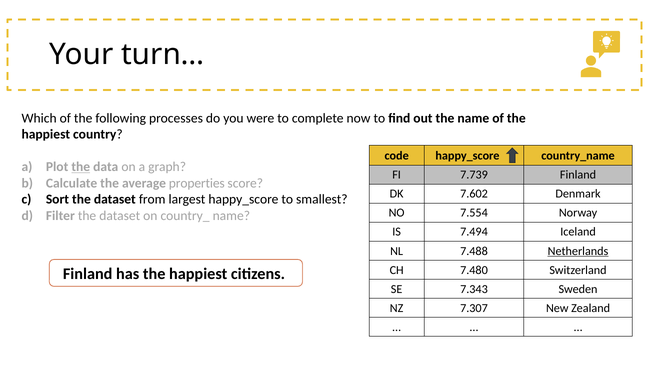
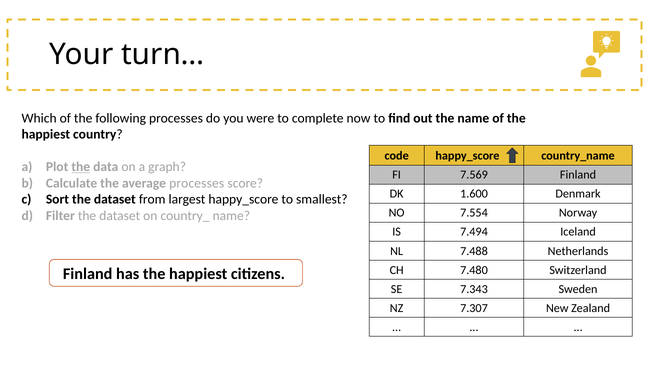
7.739: 7.739 -> 7.569
average properties: properties -> processes
7.602: 7.602 -> 1.600
Netherlands underline: present -> none
